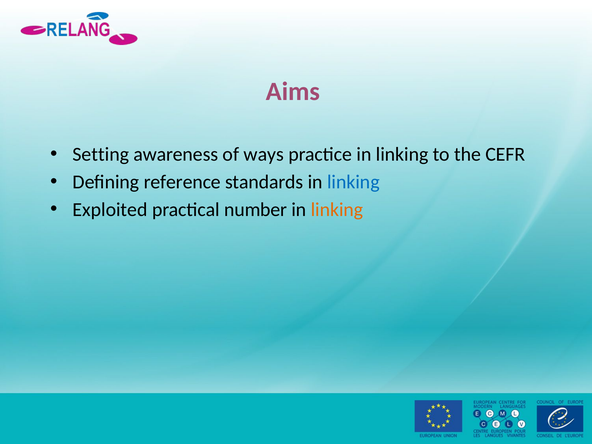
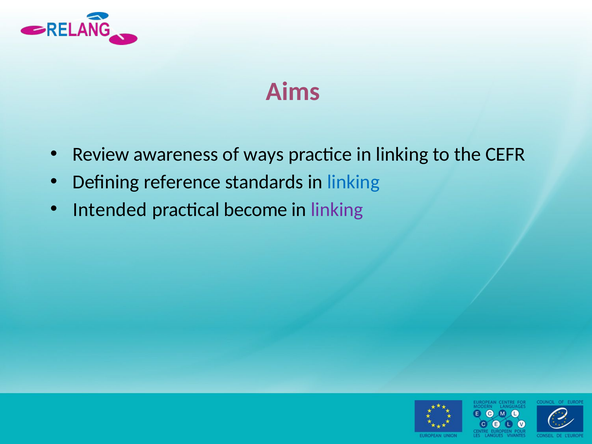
Setting: Setting -> Review
Exploited: Exploited -> Intended
number: number -> become
linking at (337, 210) colour: orange -> purple
